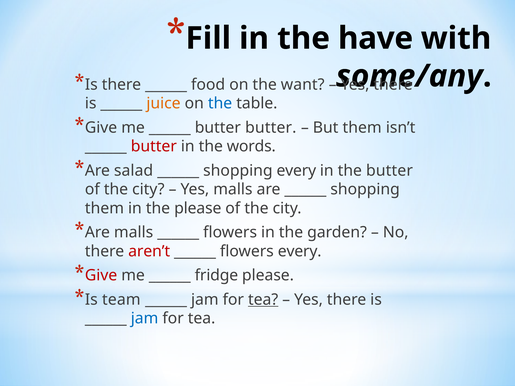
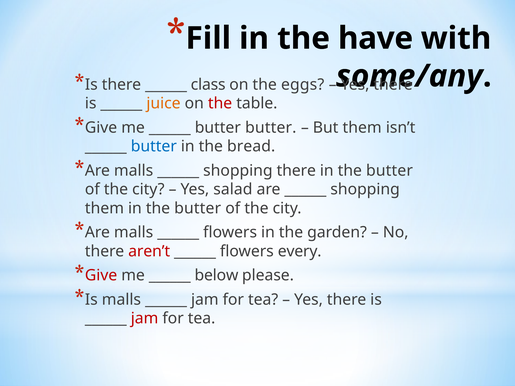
food: food -> class
want: want -> eggs
the at (220, 103) colour: blue -> red
butter at (154, 146) colour: red -> blue
words: words -> bread
salad at (134, 171): salad -> malls
shopping every: every -> there
Yes malls: malls -> salad
please at (198, 208): please -> butter
fridge: fridge -> below
Is team: team -> malls
tea at (263, 300) underline: present -> none
jam at (145, 319) colour: blue -> red
